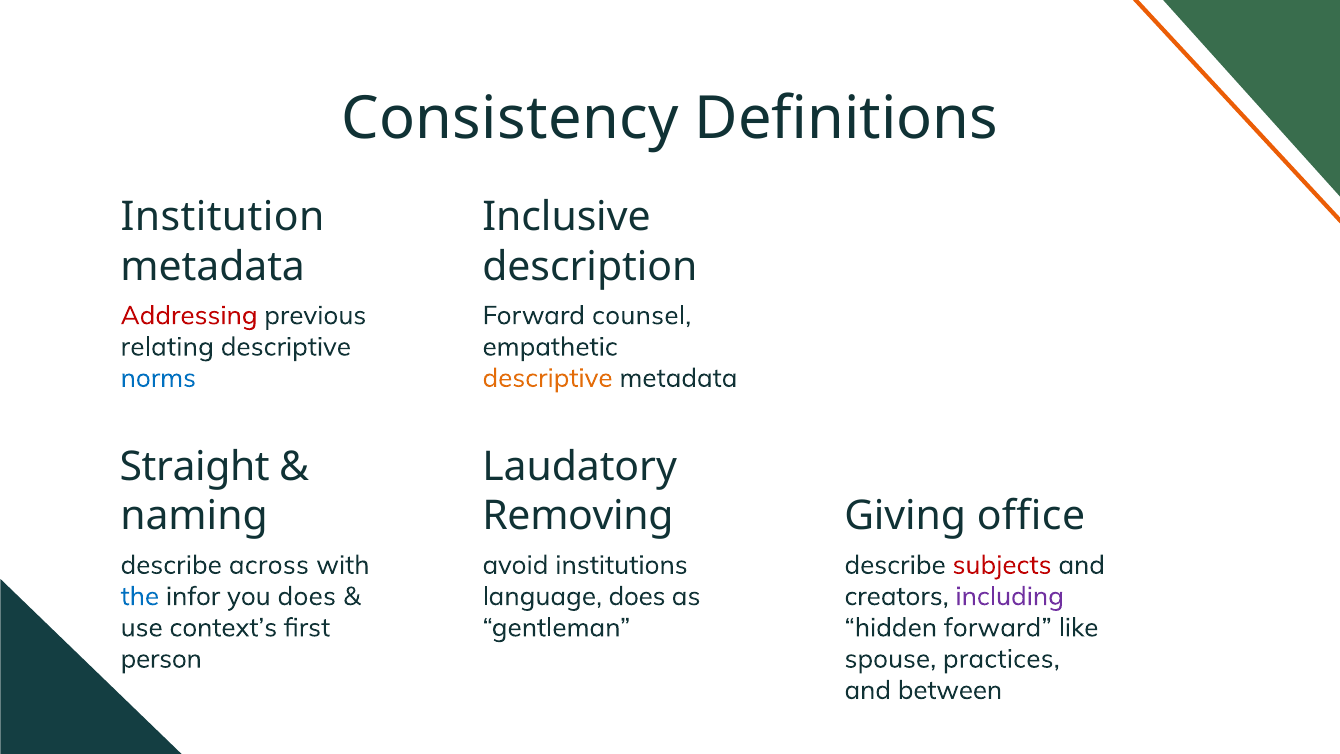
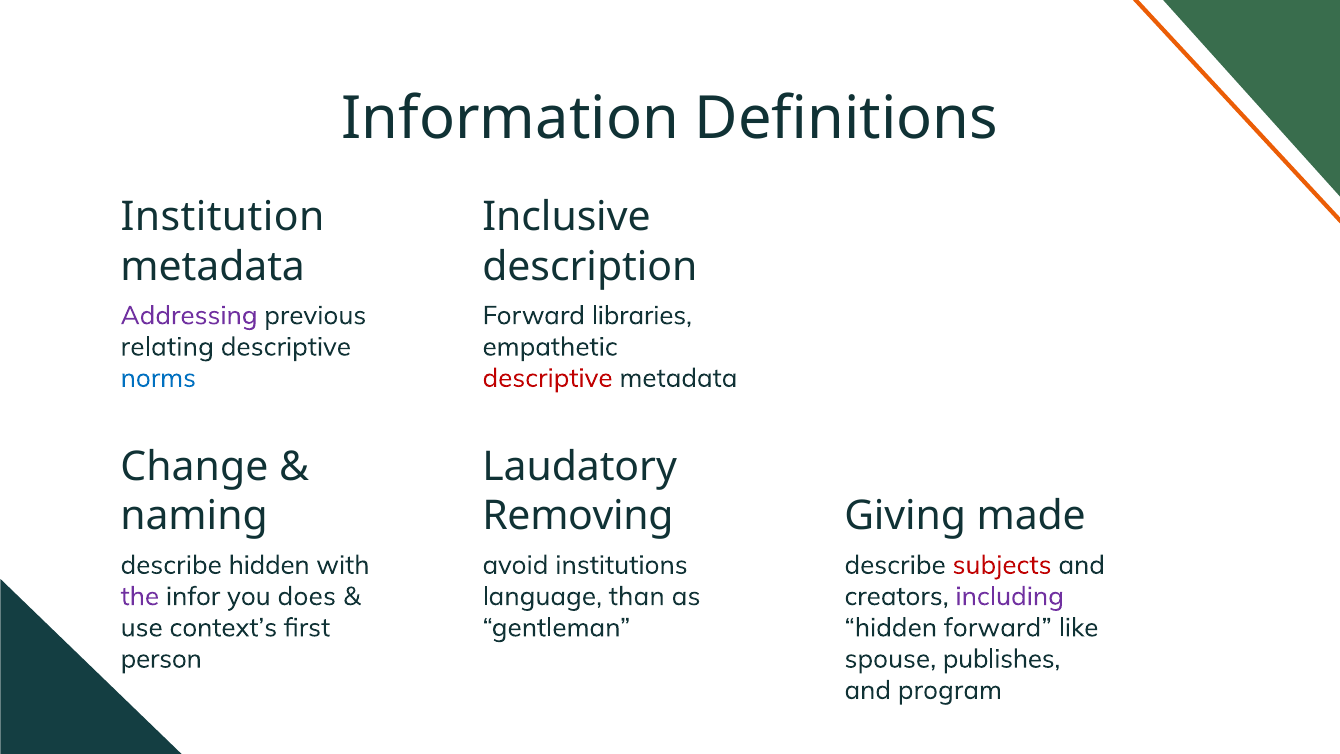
Consistency: Consistency -> Information
Addressing colour: red -> purple
counsel: counsel -> libraries
descriptive at (548, 378) colour: orange -> red
Straight: Straight -> Change
office: office -> made
describe across: across -> hidden
the colour: blue -> purple
language does: does -> than
practices: practices -> publishes
between: between -> program
